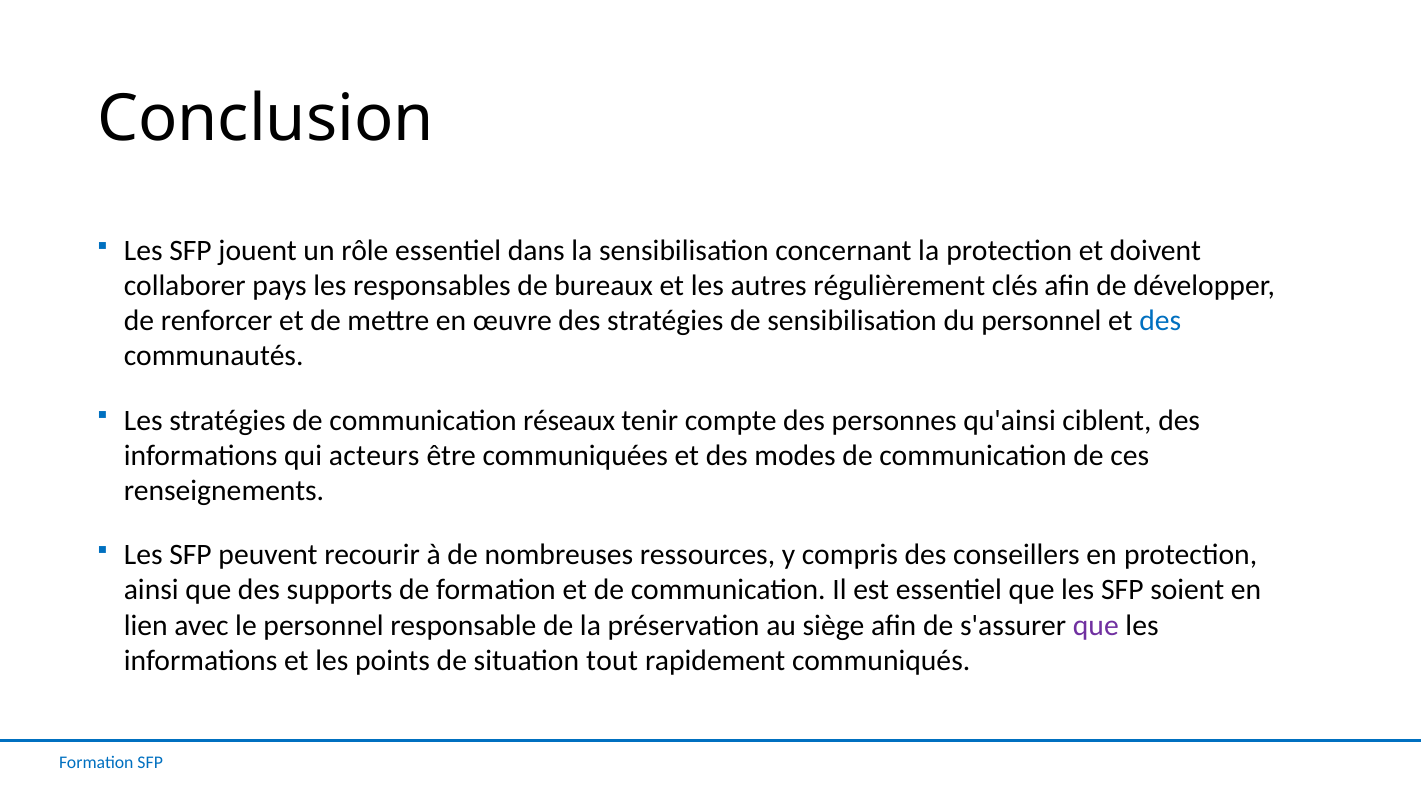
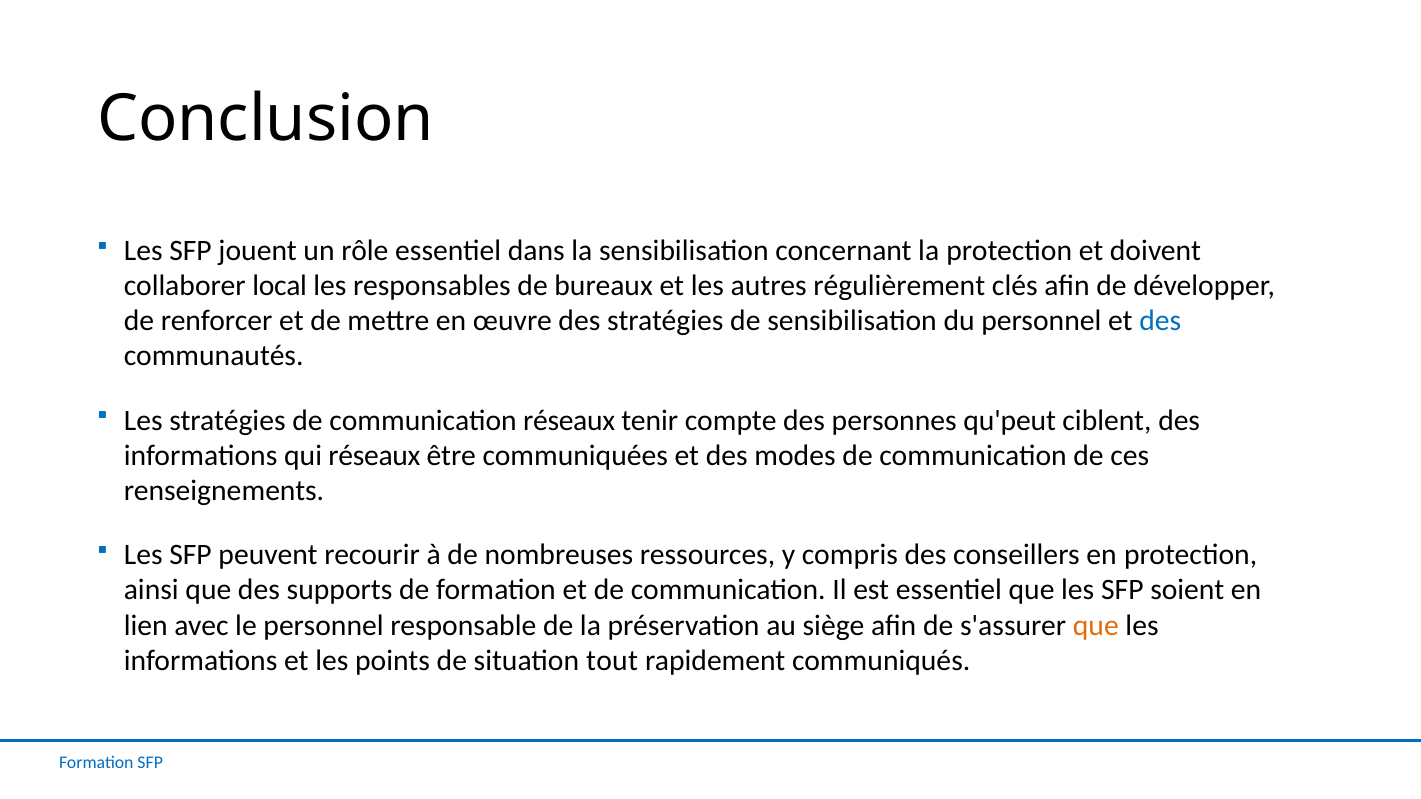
pays: pays -> local
qu'ainsi: qu'ainsi -> qu'peut
qui acteurs: acteurs -> réseaux
que at (1096, 626) colour: purple -> orange
